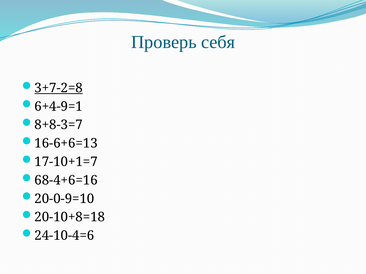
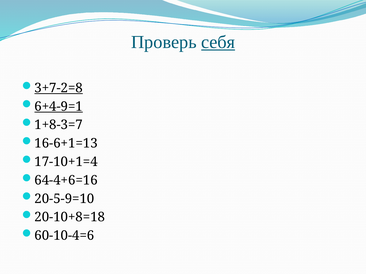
себя underline: none -> present
6+4-9=1 underline: none -> present
8+8-3=7: 8+8-3=7 -> 1+8-3=7
16-6+6=13: 16-6+6=13 -> 16-6+1=13
17-10+1=7: 17-10+1=7 -> 17-10+1=4
68-4+6=16: 68-4+6=16 -> 64-4+6=16
20-0-9=10: 20-0-9=10 -> 20-5-9=10
24-10-4=6: 24-10-4=6 -> 60-10-4=6
